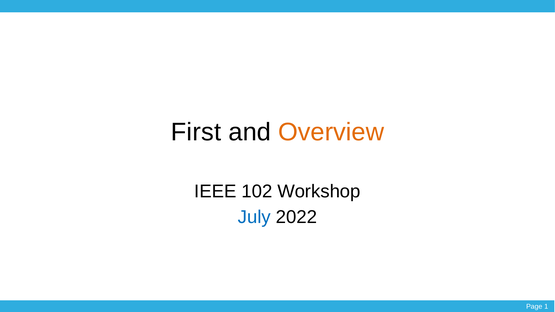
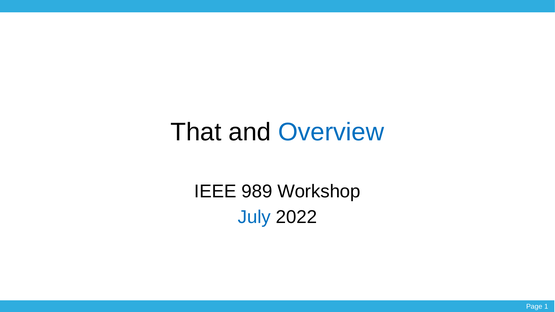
First: First -> That
Overview colour: orange -> blue
102: 102 -> 989
